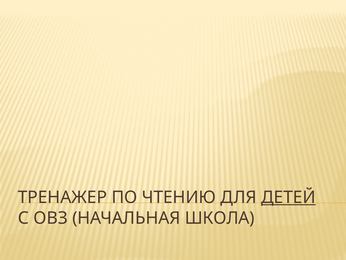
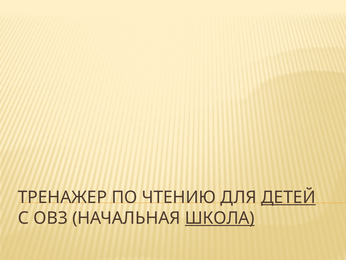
ШКОЛА underline: none -> present
